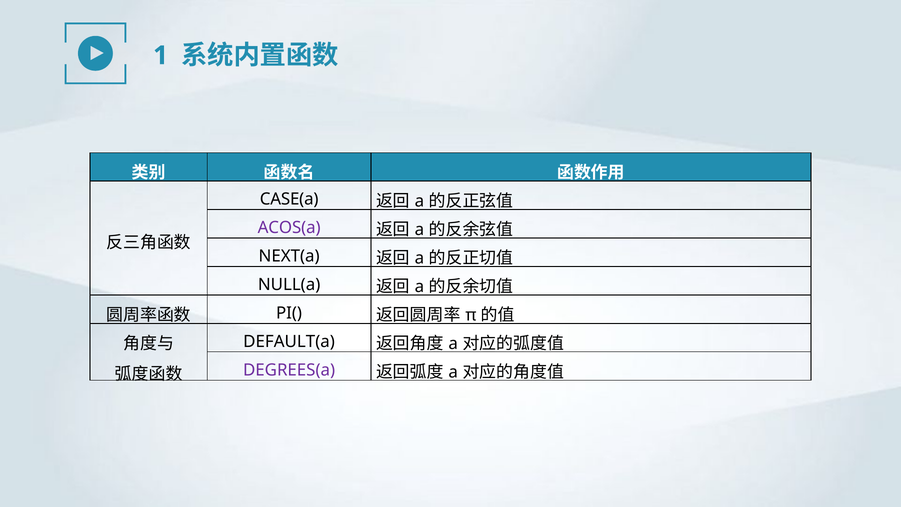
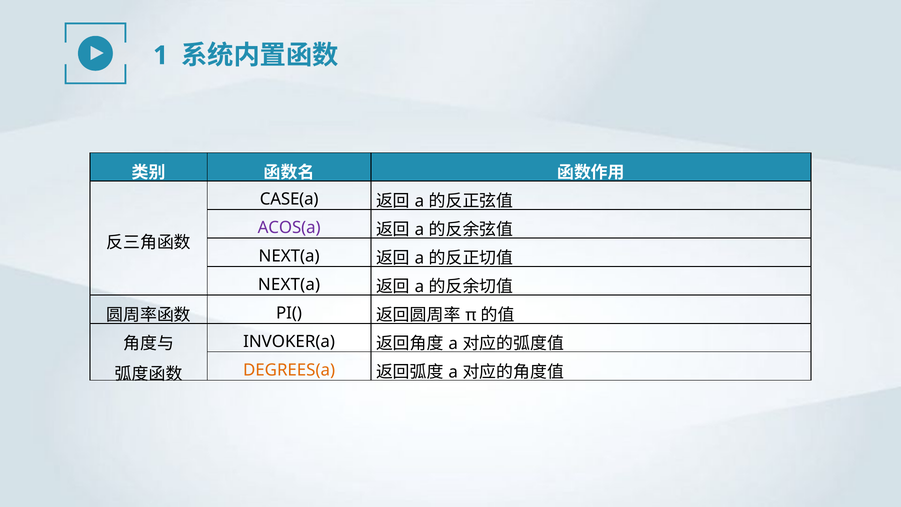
NULL(a at (289, 285): NULL(a -> NEXT(a
DEFAULT(a: DEFAULT(a -> INVOKER(a
DEGREES(a colour: purple -> orange
